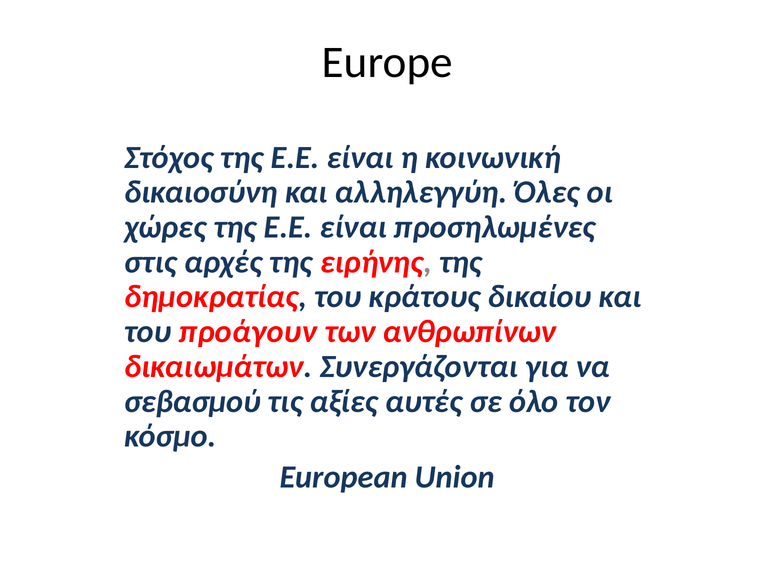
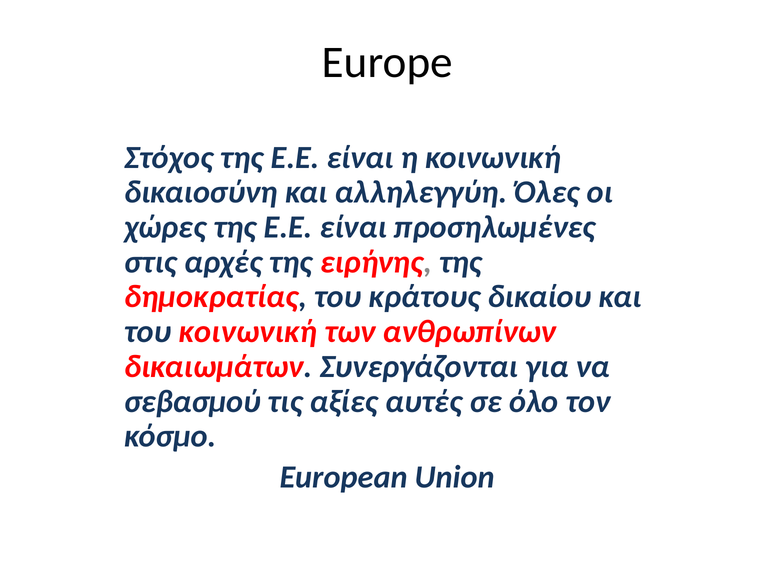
του προάγουν: προάγουν -> κοινωνική
